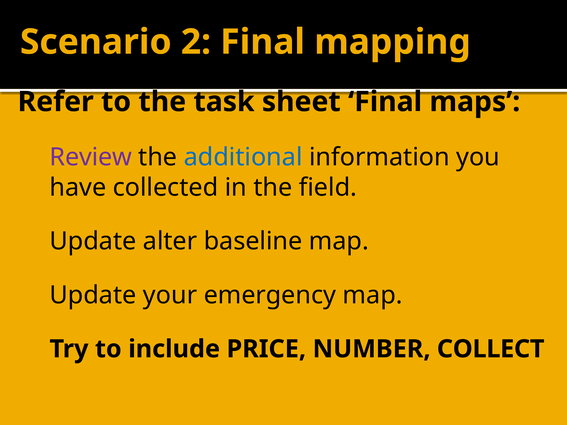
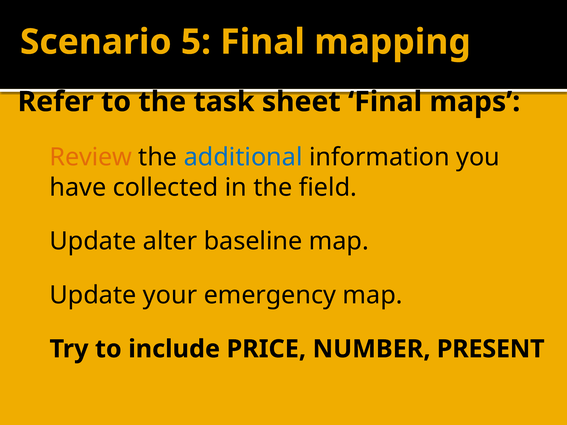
Scenario 2: 2 -> 5
Review colour: purple -> orange
COLLECT: COLLECT -> PRESENT
